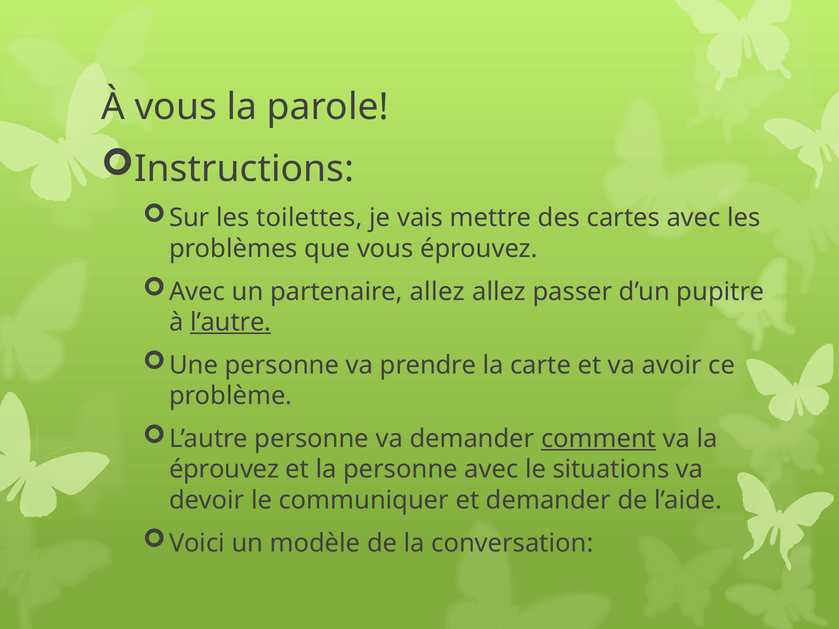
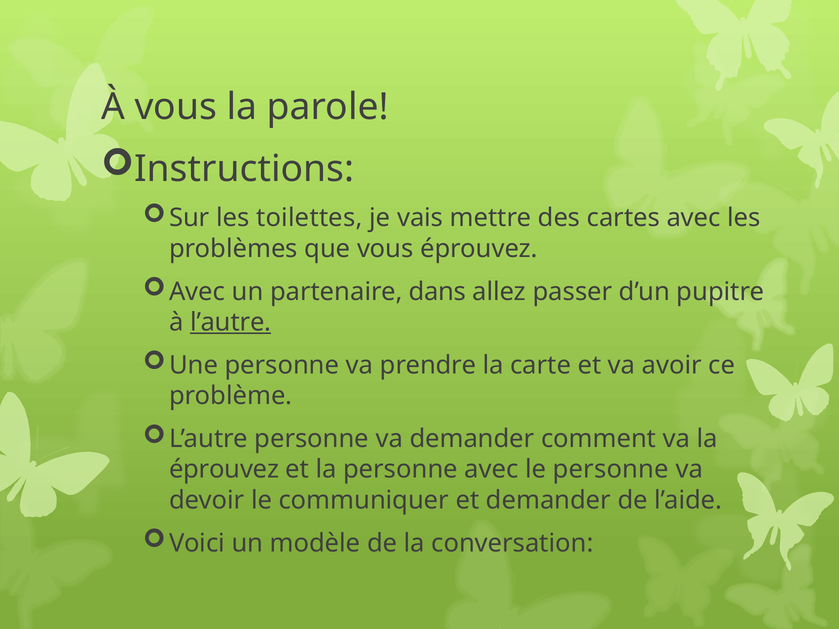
partenaire allez: allez -> dans
comment underline: present -> none
le situations: situations -> personne
